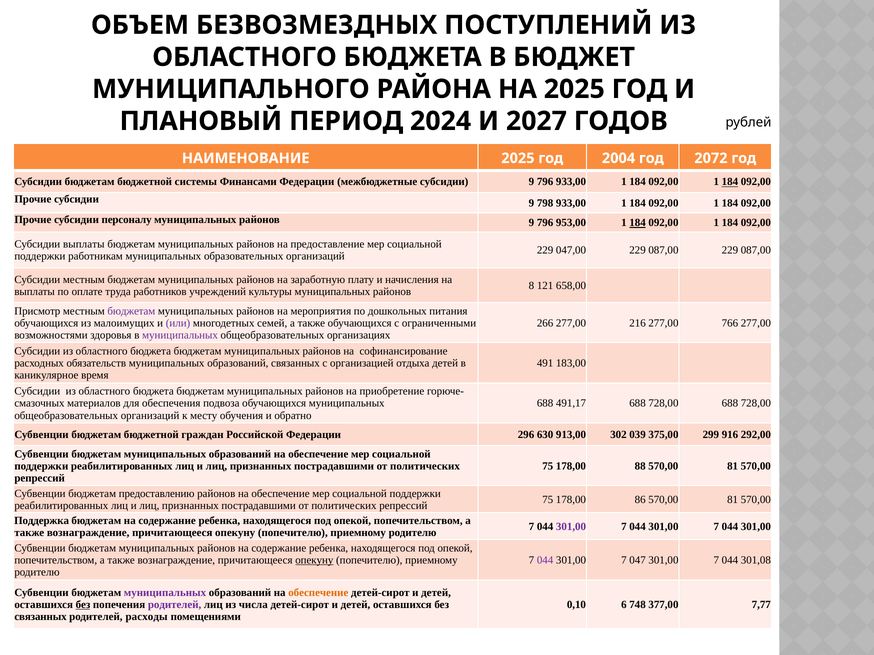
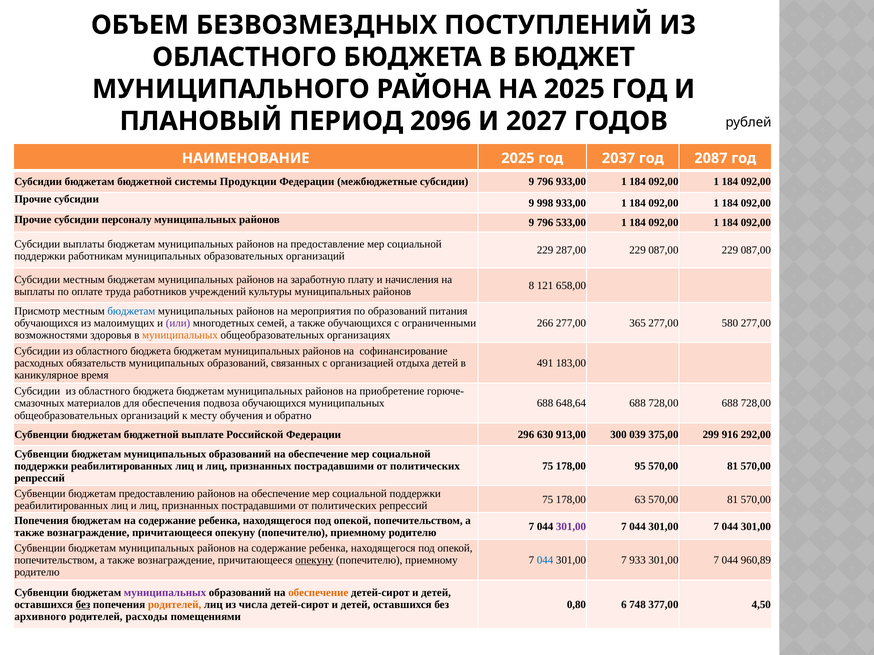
2024: 2024 -> 2096
2004: 2004 -> 2037
2072: 2072 -> 2087
Финансами: Финансами -> Продукции
184 at (730, 182) underline: present -> none
798: 798 -> 998
953,00: 953,00 -> 533,00
184 at (638, 223) underline: present -> none
047,00: 047,00 -> 287,00
бюджетам at (131, 311) colour: purple -> blue
по дошкольных: дошкольных -> образований
216: 216 -> 365
766: 766 -> 580
муниципальных at (180, 335) colour: purple -> orange
491,17: 491,17 -> 648,64
граждан: граждан -> выплате
302: 302 -> 300
88: 88 -> 95
86: 86 -> 63
Поддержка at (42, 521): Поддержка -> Попечения
044 at (545, 561) colour: purple -> blue
047: 047 -> 933
301,08: 301,08 -> 960,89
родителей at (175, 605) colour: purple -> orange
0,10: 0,10 -> 0,80
7,77: 7,77 -> 4,50
связанных at (41, 617): связанных -> архивного
